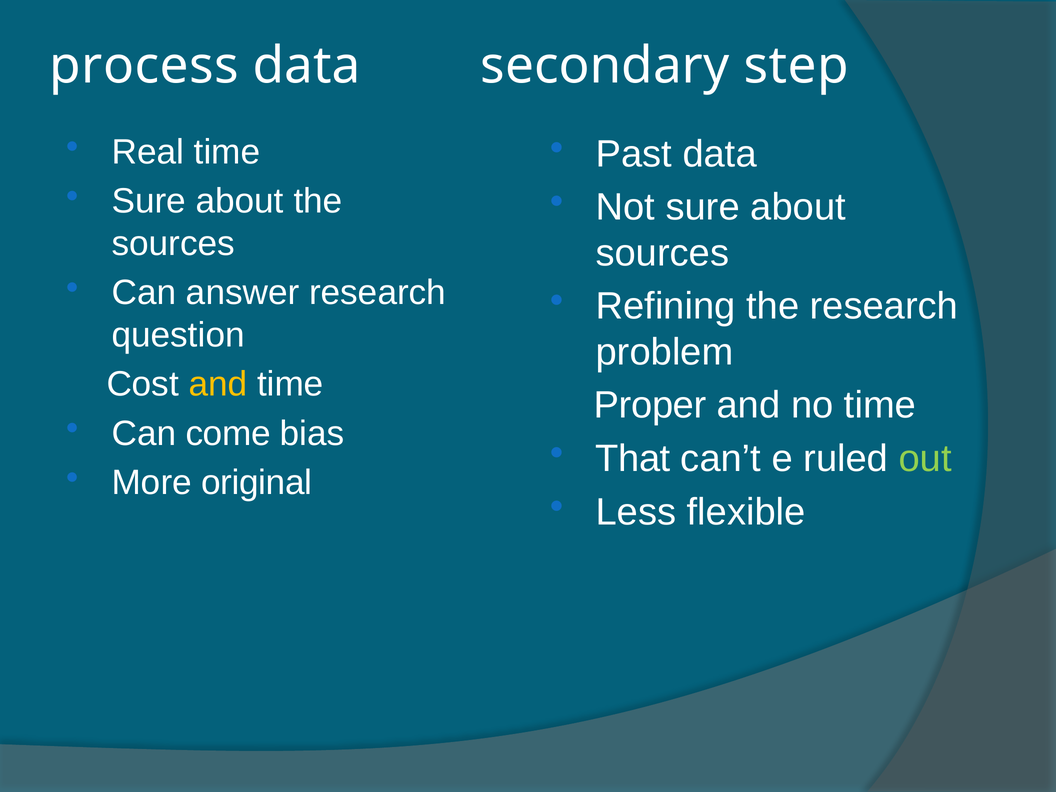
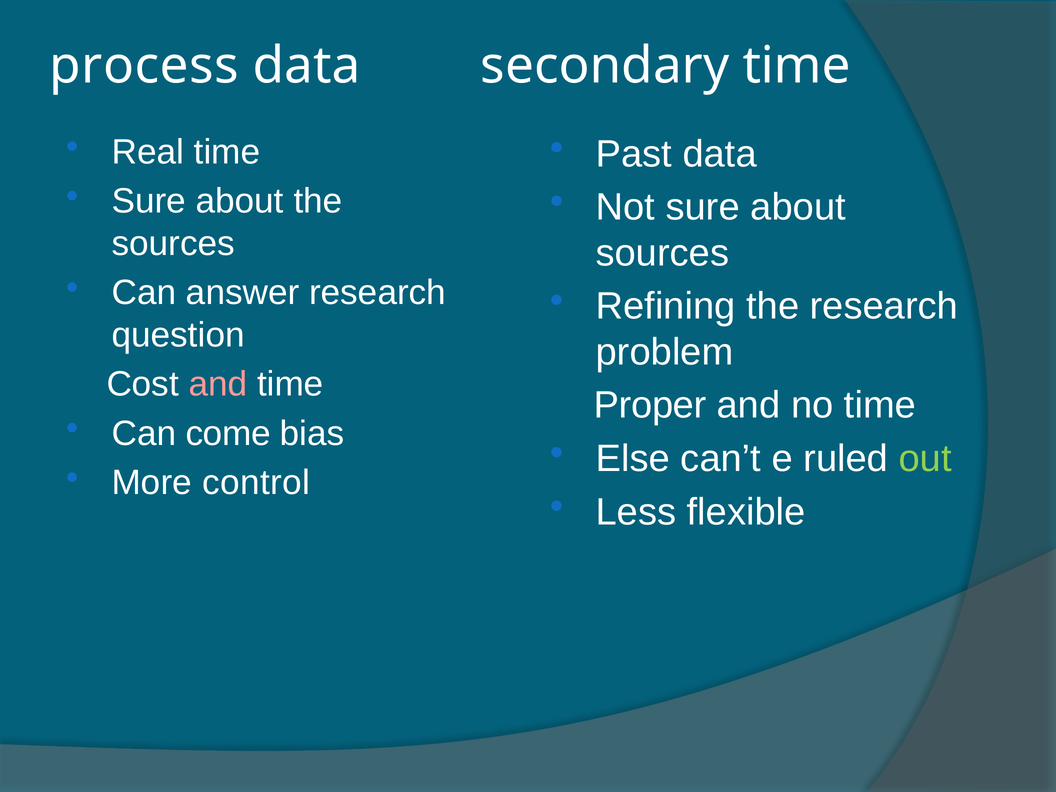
secondary step: step -> time
and at (218, 384) colour: yellow -> pink
That: That -> Else
original: original -> control
